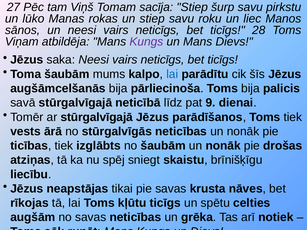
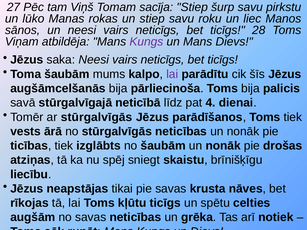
lai at (172, 74) colour: blue -> purple
9: 9 -> 4
ar stūrgalvīgajā: stūrgalvīgajā -> stūrgalvīgās
